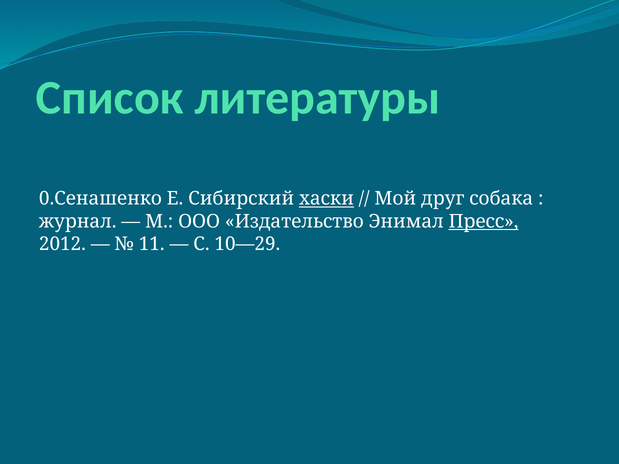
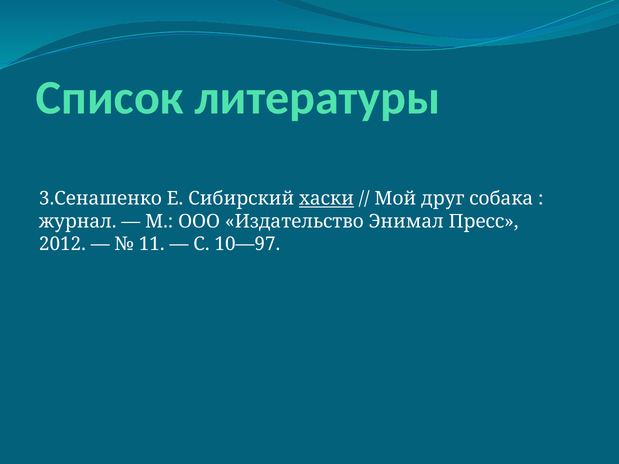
0.Сенашенко: 0.Сенашенко -> 3.Сенашенко
Пресс underline: present -> none
10—29: 10—29 -> 10—97
